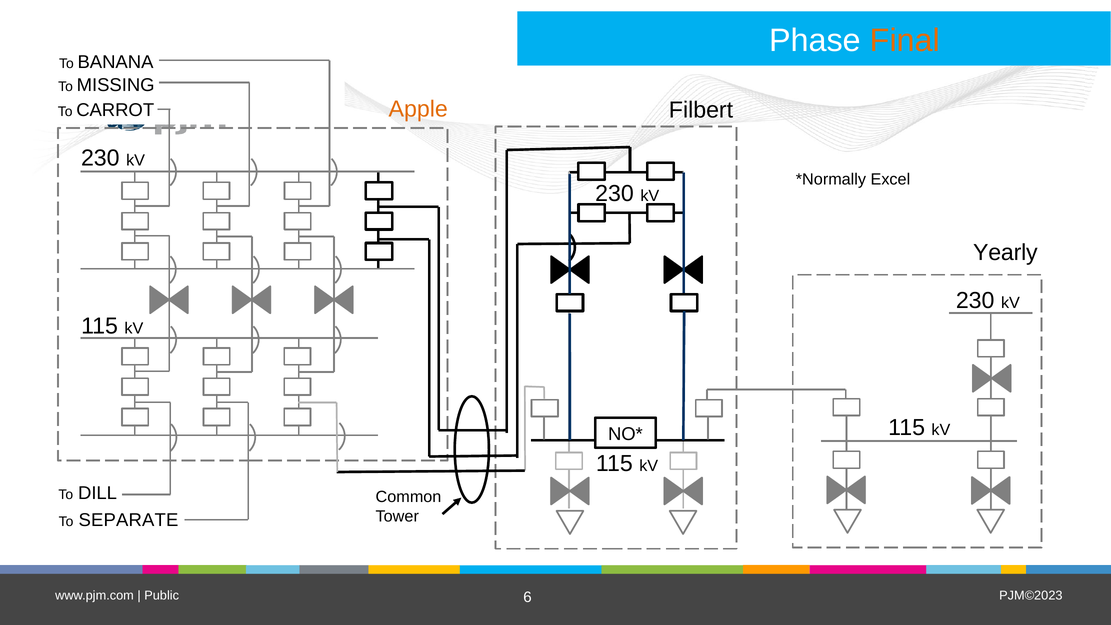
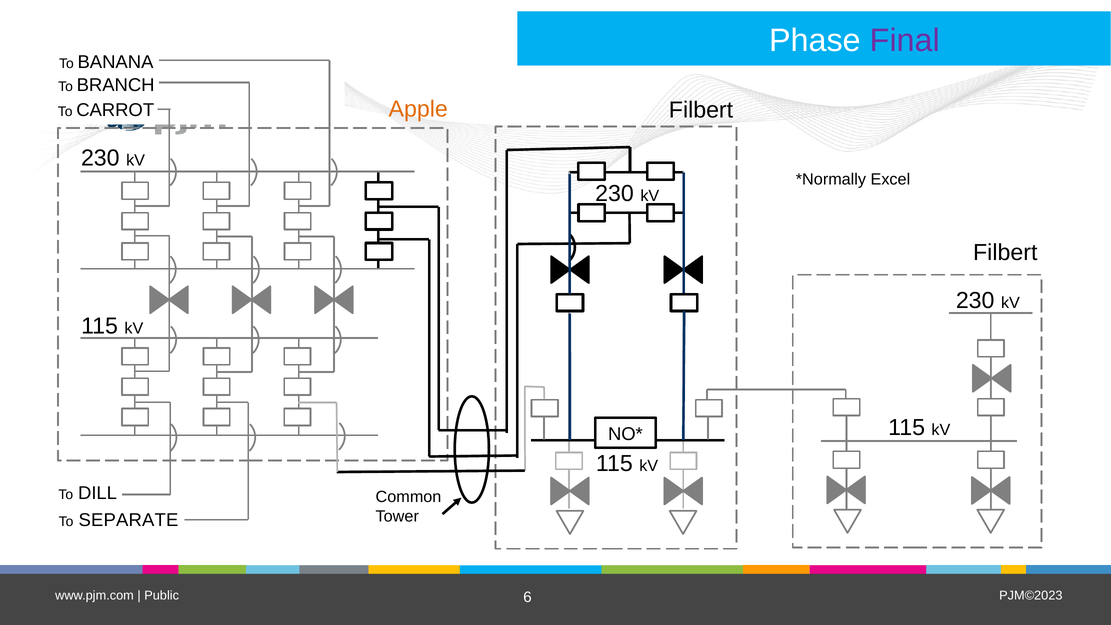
Final colour: orange -> purple
MISSING: MISSING -> BRANCH
Yearly at (1005, 252): Yearly -> Filbert
